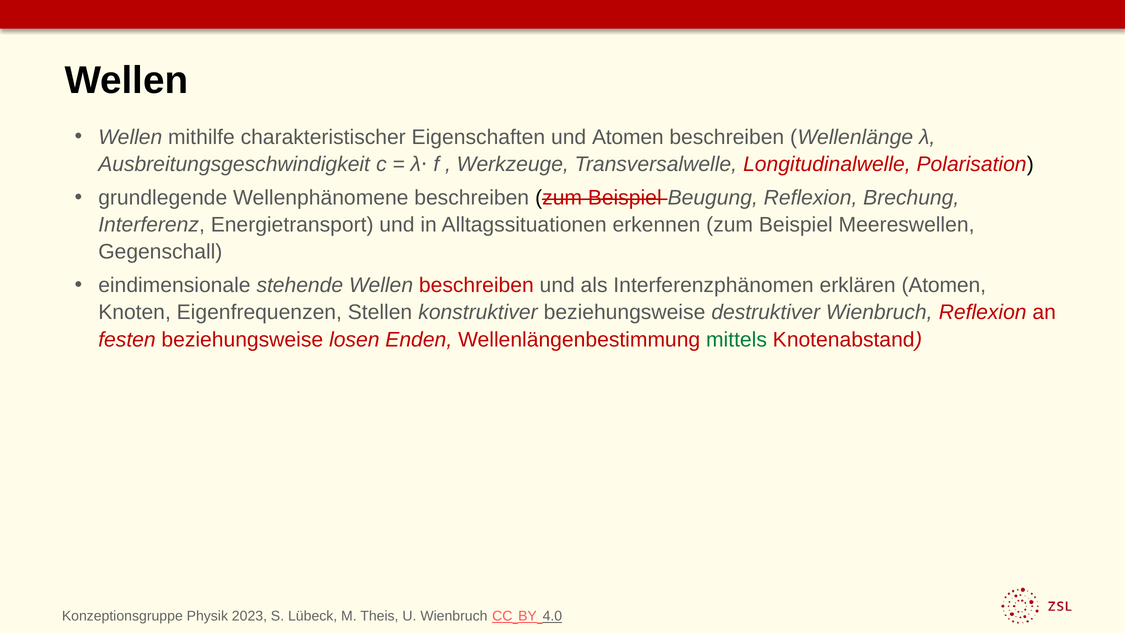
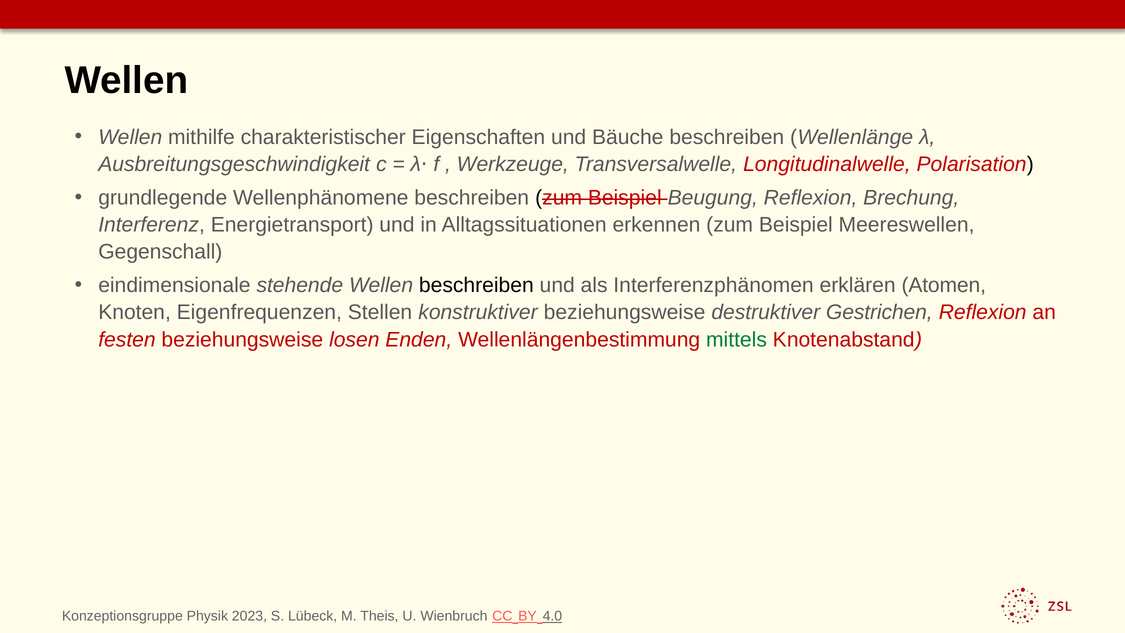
und Atomen: Atomen -> Bäuche
beschreiben at (476, 285) colour: red -> black
destruktiver Wienbruch: Wienbruch -> Gestrichen
